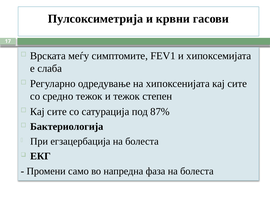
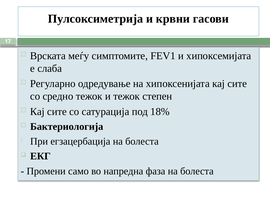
87%: 87% -> 18%
